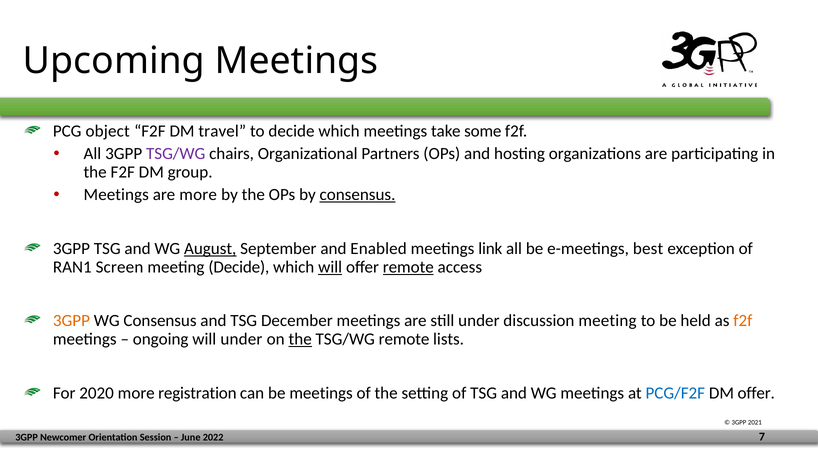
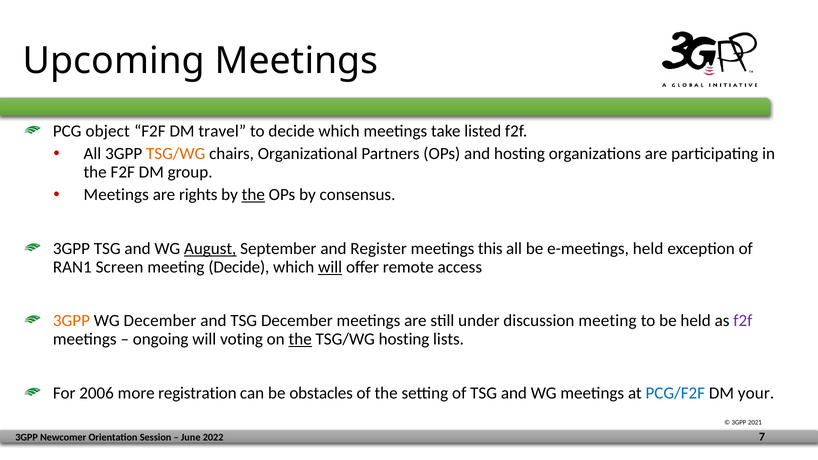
some: some -> listed
TSG/WG at (176, 154) colour: purple -> orange
are more: more -> rights
the at (253, 195) underline: none -> present
consensus at (358, 195) underline: present -> none
Enabled: Enabled -> Register
link: link -> this
e-meetings best: best -> held
remote at (408, 267) underline: present -> none
WG Consensus: Consensus -> December
f2f at (743, 321) colour: orange -> purple
will under: under -> voting
TSG/WG remote: remote -> hosting
2020: 2020 -> 2006
be meetings: meetings -> obstacles
DM offer: offer -> your
